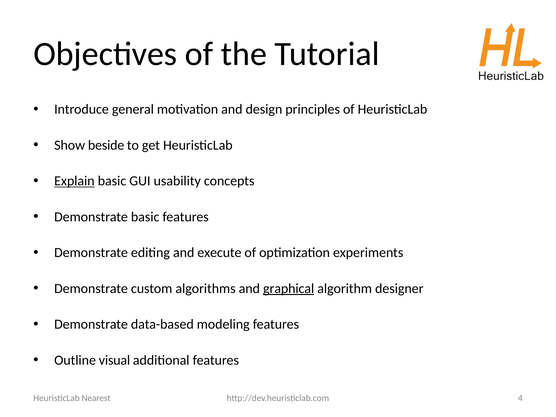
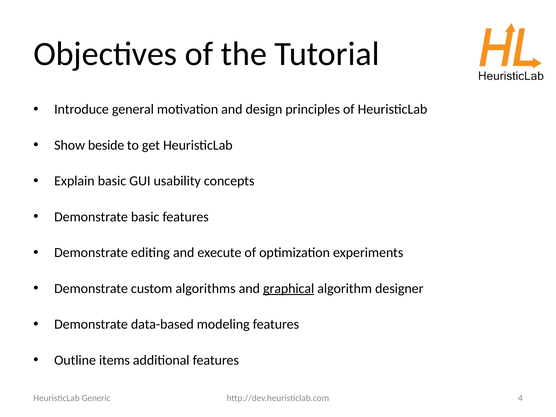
Explain underline: present -> none
visual: visual -> items
Nearest: Nearest -> Generic
